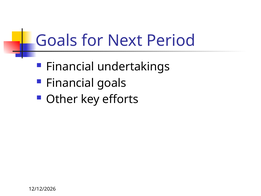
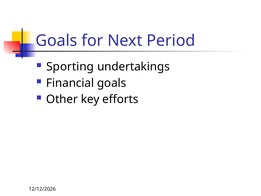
Financial at (70, 67): Financial -> Sporting
